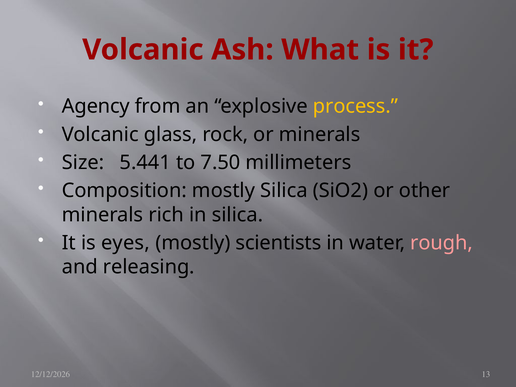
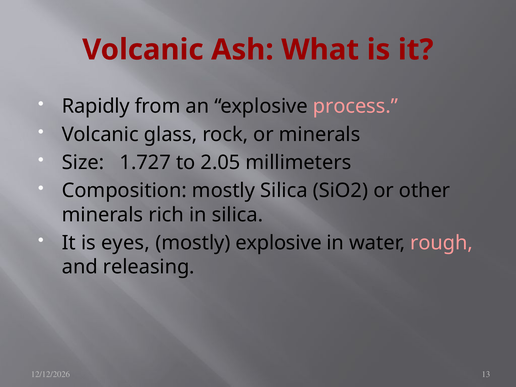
Agency: Agency -> Rapidly
process colour: yellow -> pink
5.441: 5.441 -> 1.727
7.50: 7.50 -> 2.05
mostly scientists: scientists -> explosive
